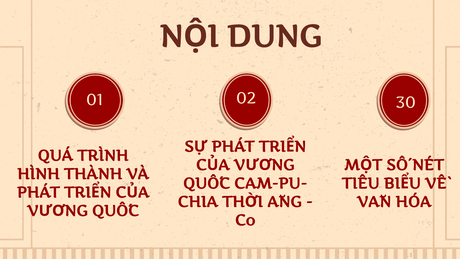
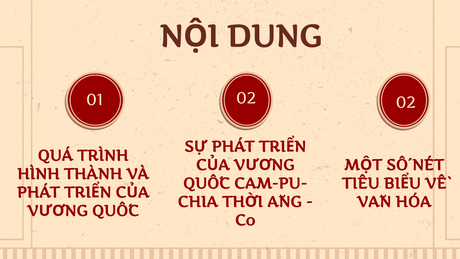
02 30: 30 -> 02
